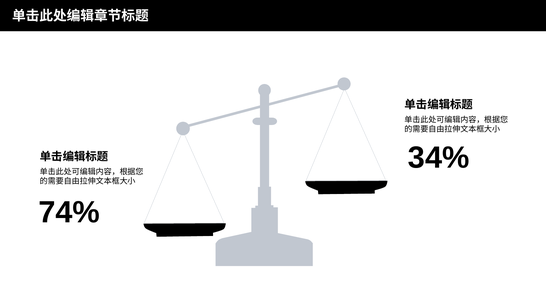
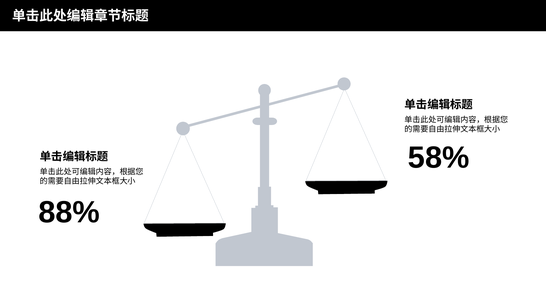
34%: 34% -> 58%
74%: 74% -> 88%
